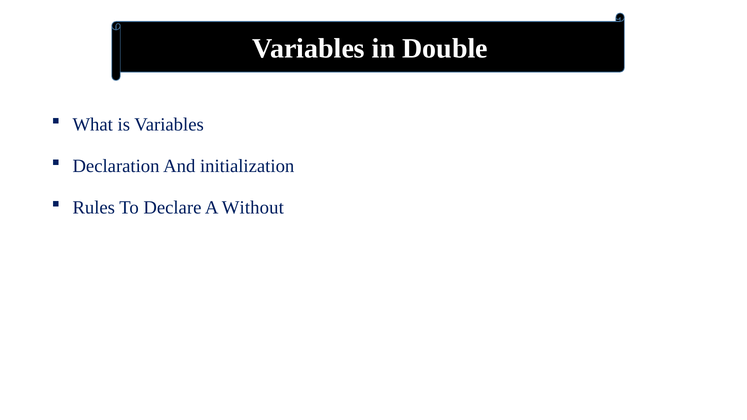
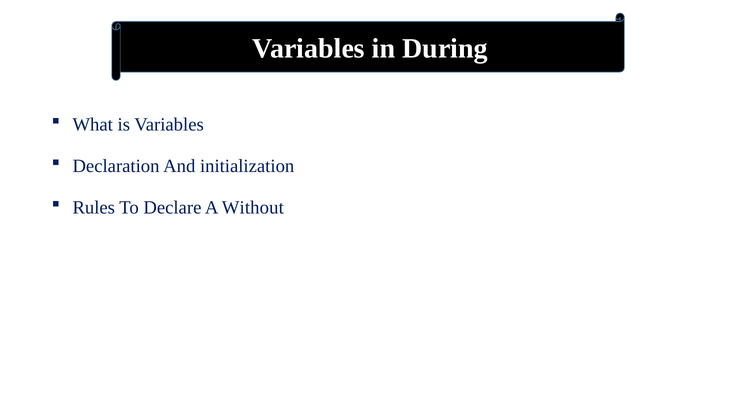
Double: Double -> During
